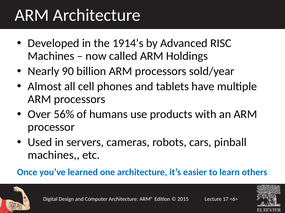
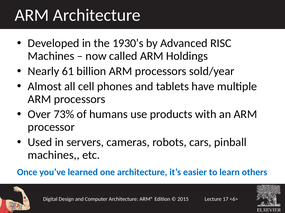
1914’s: 1914’s -> 1930’s
90: 90 -> 61
56%: 56% -> 73%
